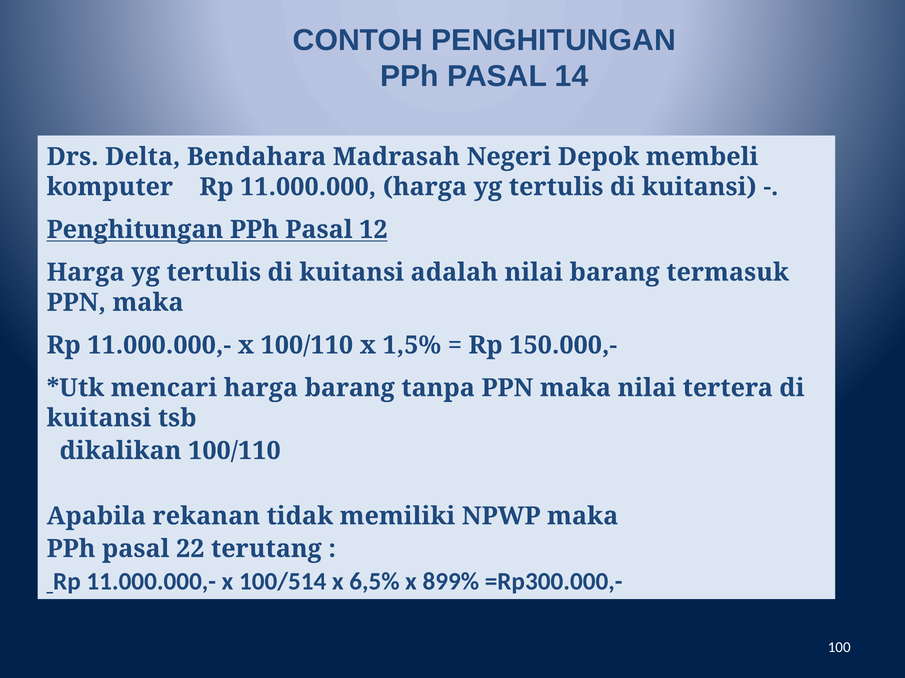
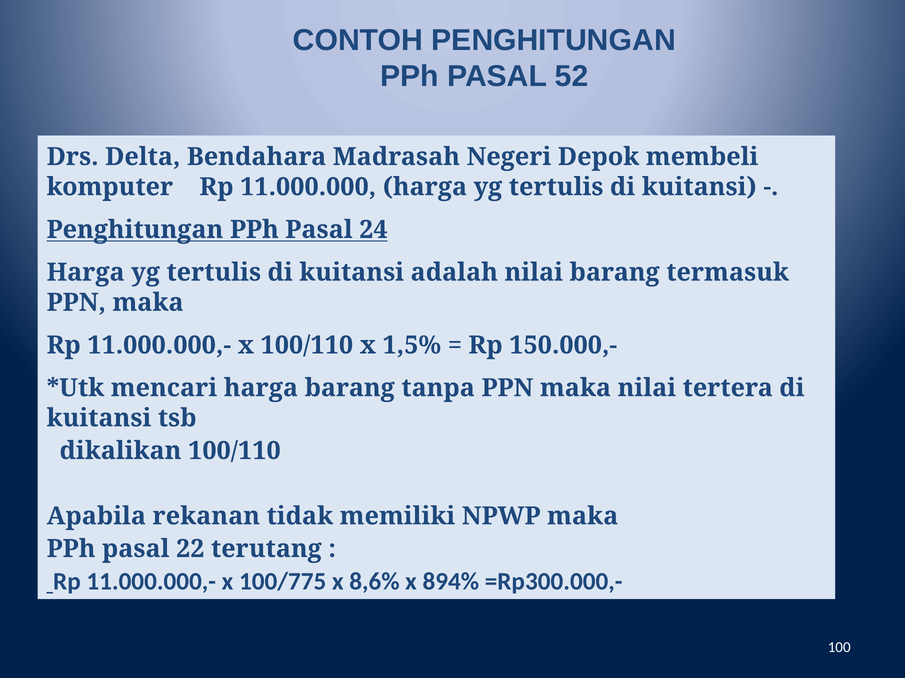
14: 14 -> 52
12: 12 -> 24
100/514: 100/514 -> 100/775
6,5%: 6,5% -> 8,6%
899%: 899% -> 894%
